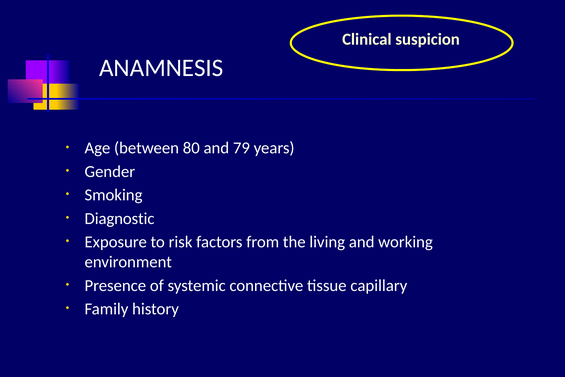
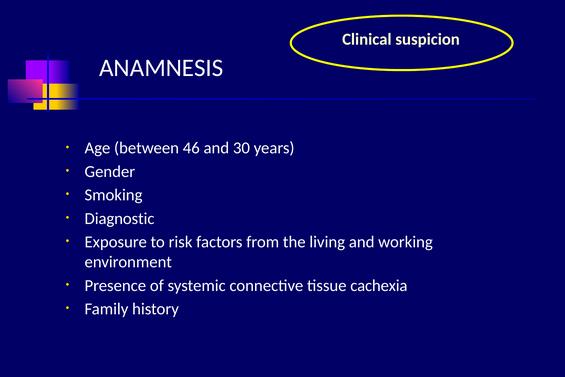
80: 80 -> 46
79: 79 -> 30
capillary: capillary -> cachexia
